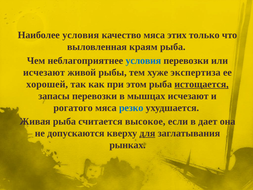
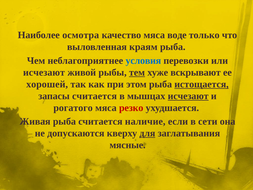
Наиболее условия: условия -> осмотра
этих: этих -> воде
тем underline: none -> present
экспертиза: экспертиза -> вскрывают
запасы перевозки: перевозки -> считается
исчезают at (188, 96) underline: none -> present
резко colour: blue -> red
высокое: высокое -> наличие
дает: дает -> сети
рынках: рынках -> мясные
